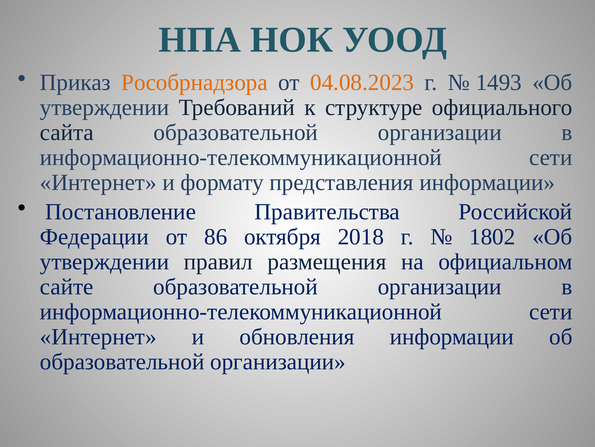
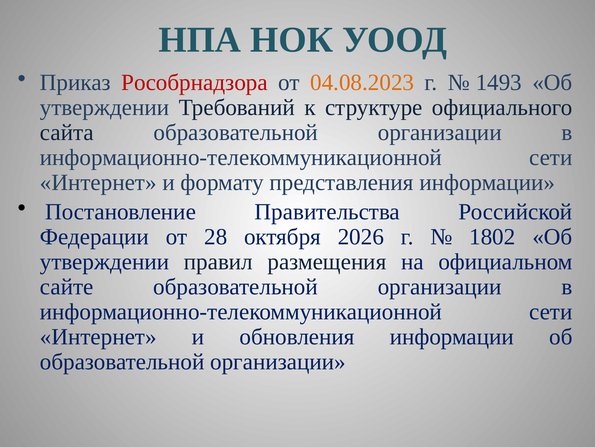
Рособрнадзора colour: orange -> red
86: 86 -> 28
2018: 2018 -> 2026
